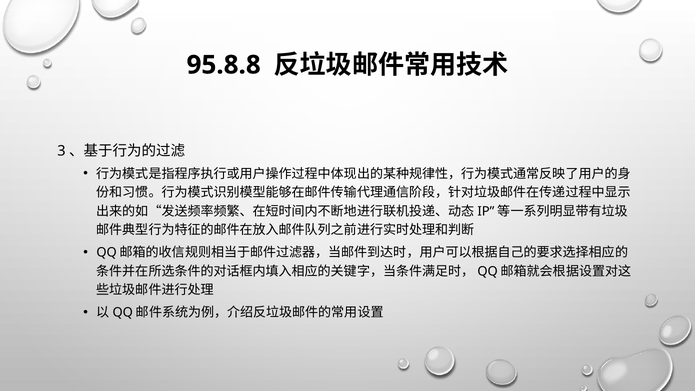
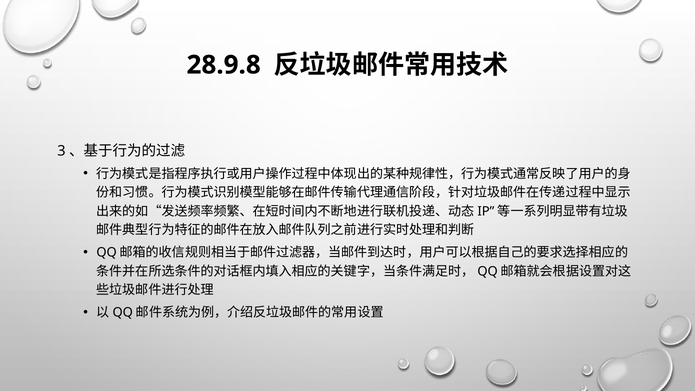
95.8.8: 95.8.8 -> 28.9.8
